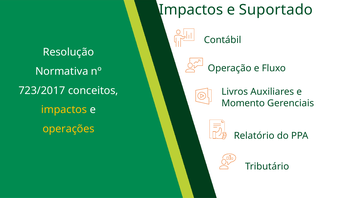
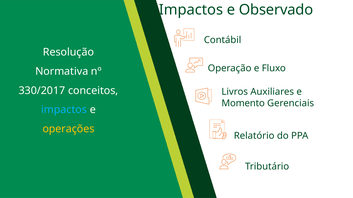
Suportado: Suportado -> Observado
723/2017: 723/2017 -> 330/2017
impactos at (64, 110) colour: yellow -> light blue
